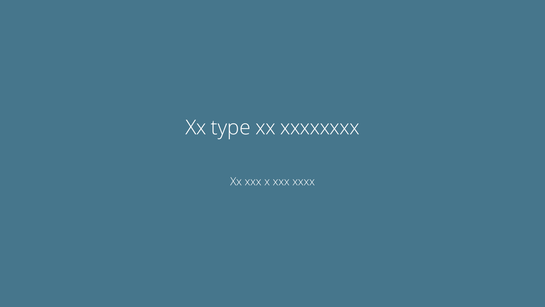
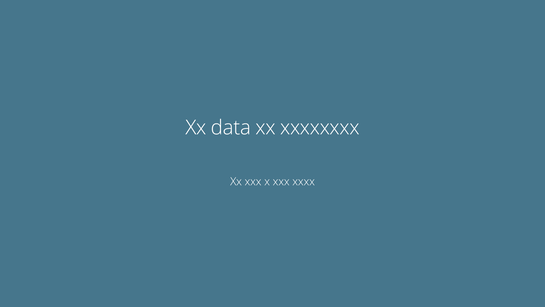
type: type -> data
